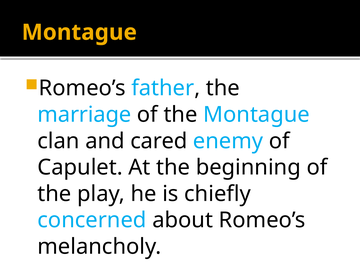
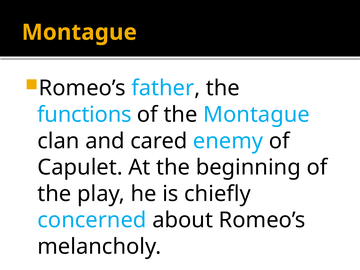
marriage: marriage -> functions
